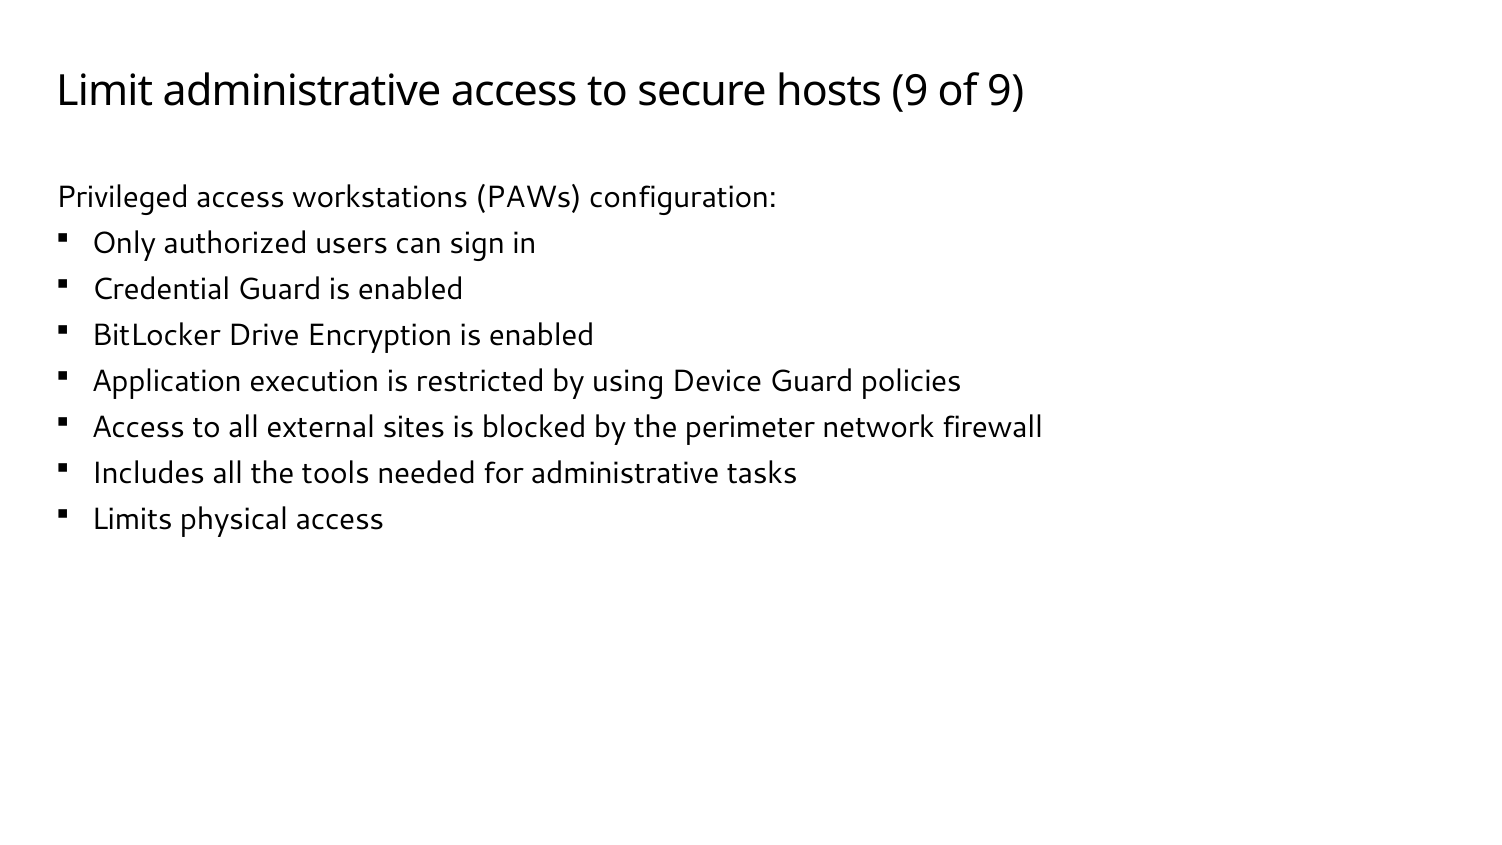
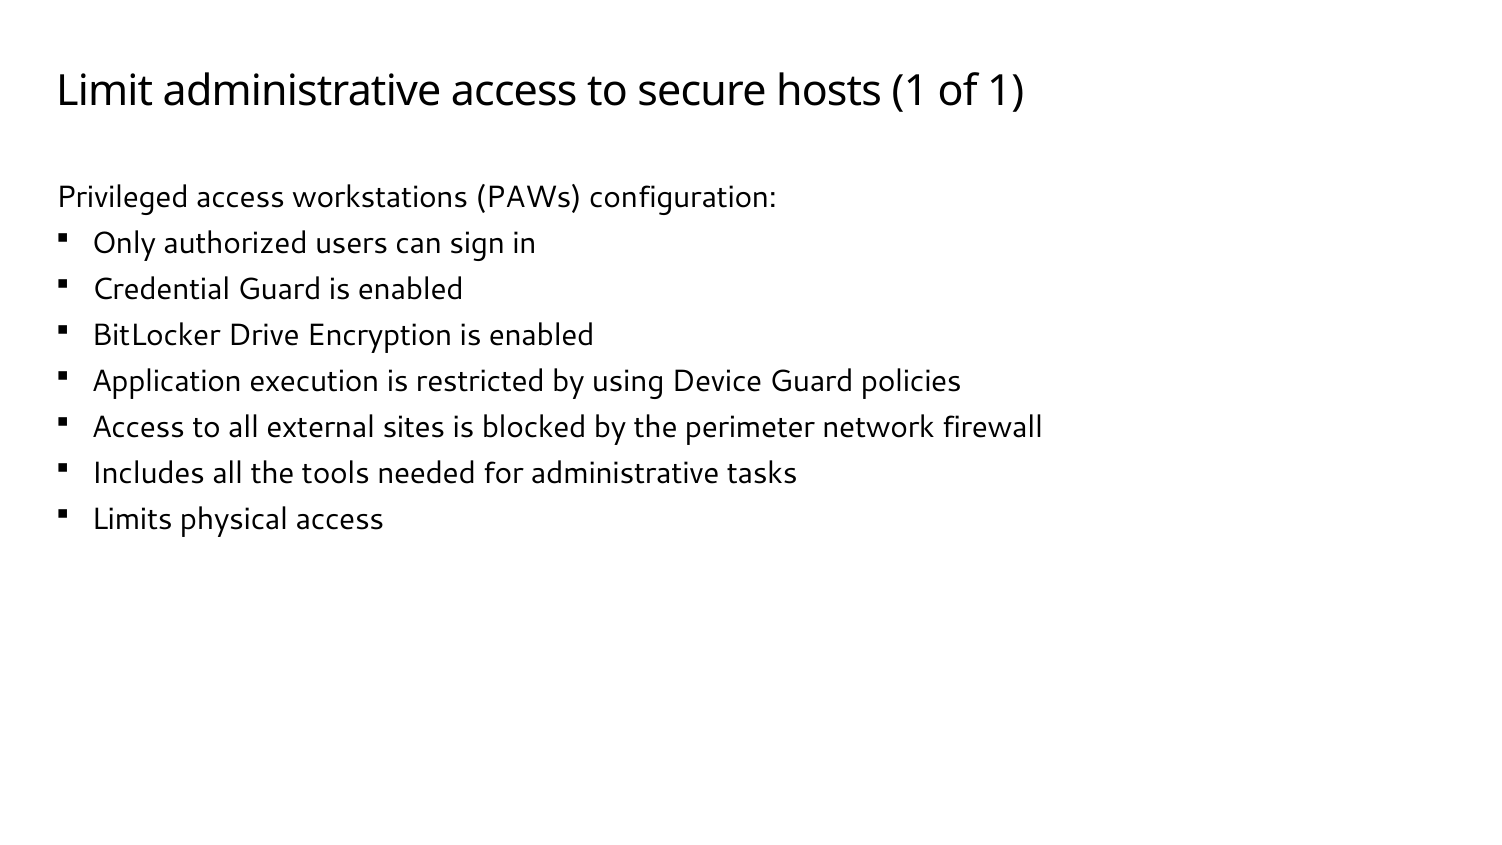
hosts 9: 9 -> 1
of 9: 9 -> 1
